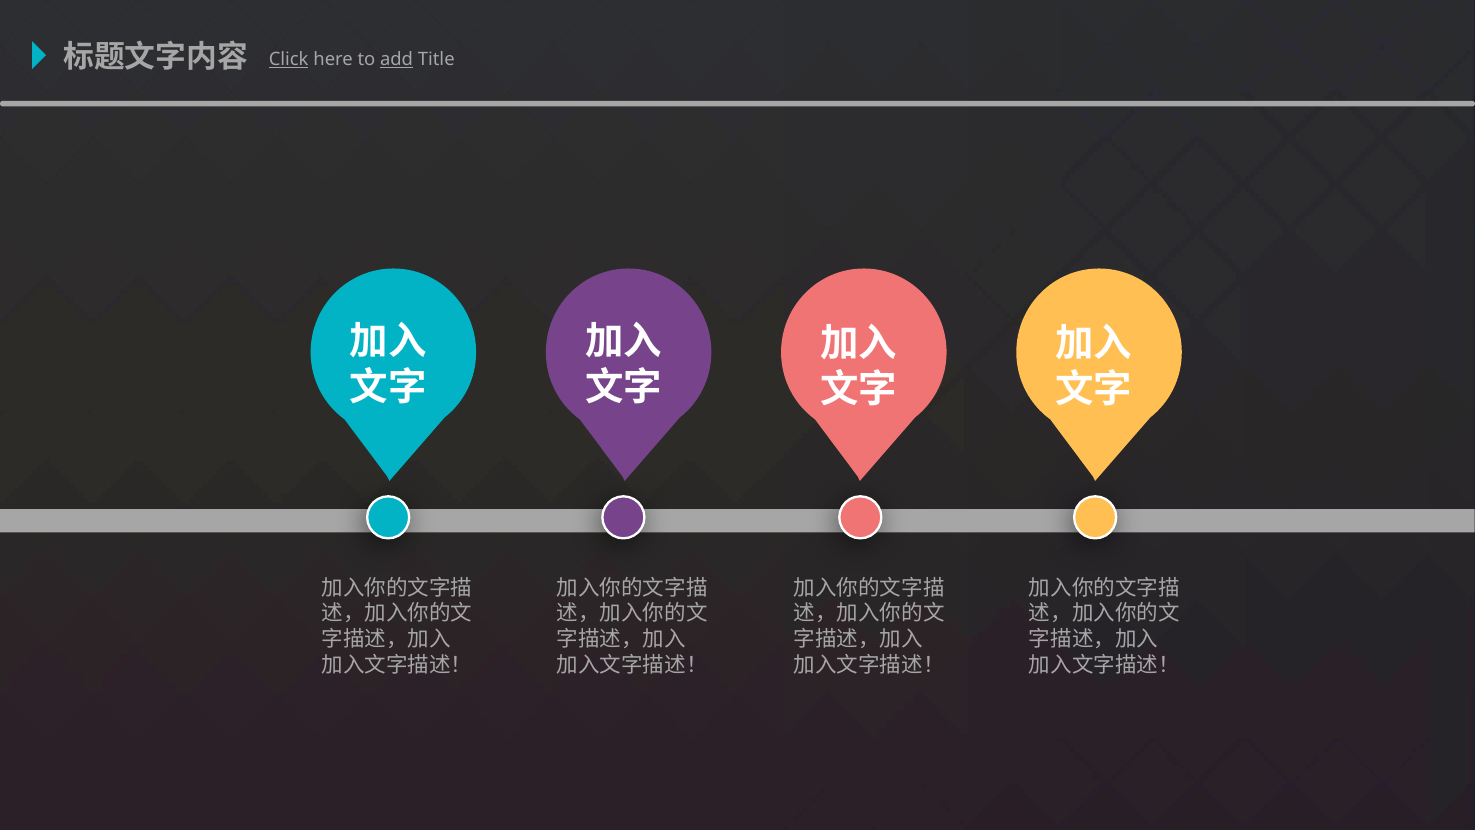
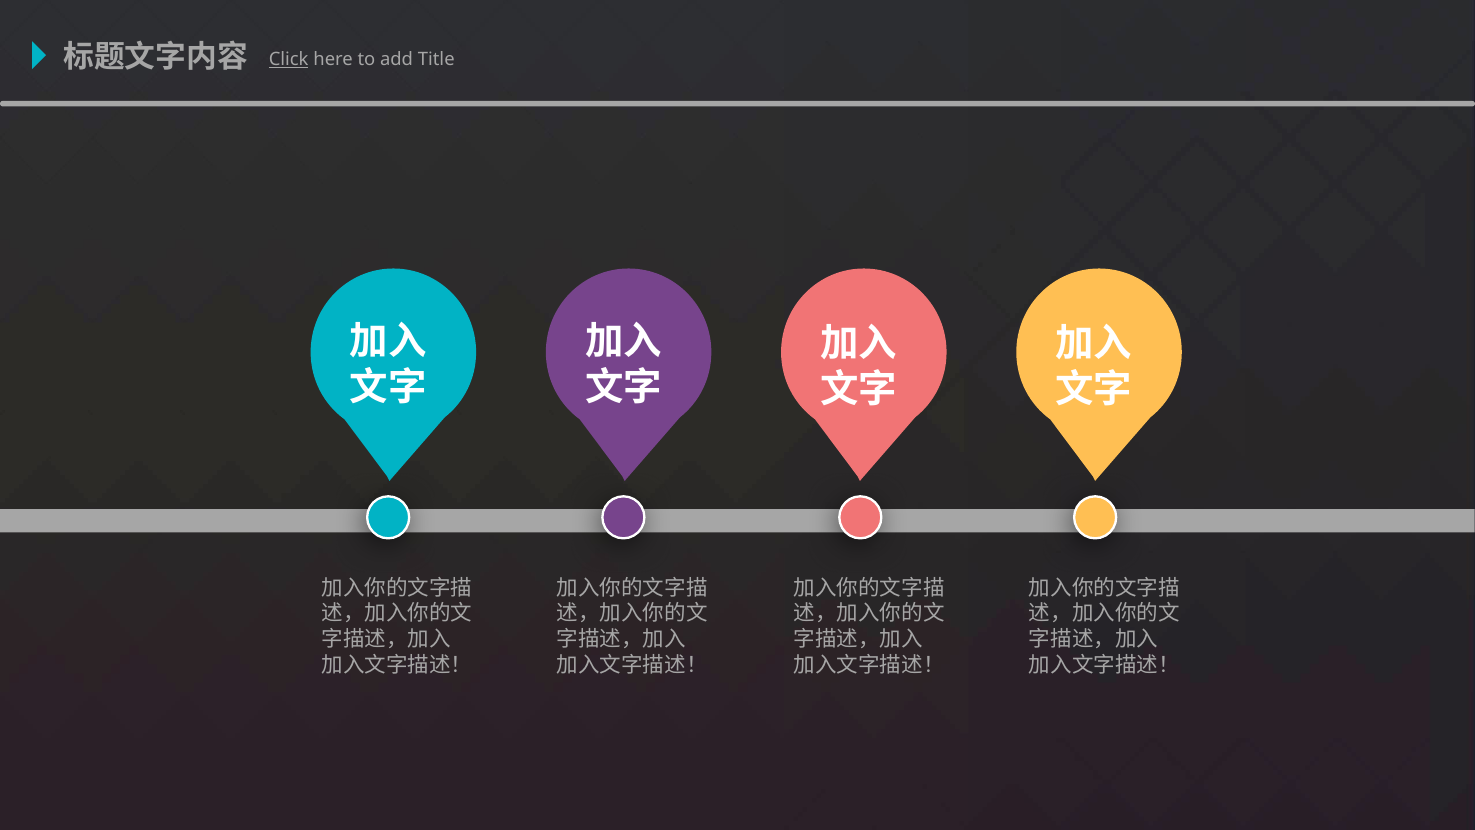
add underline: present -> none
